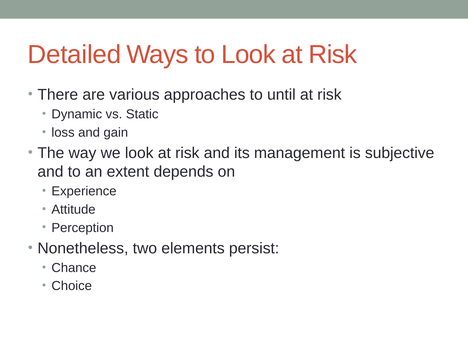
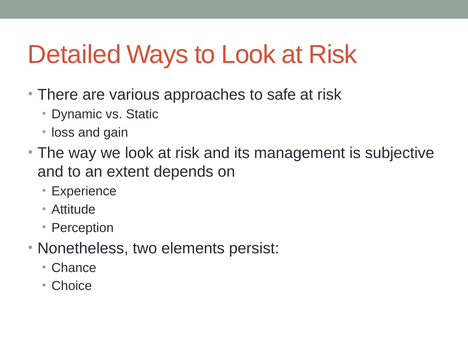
until: until -> safe
